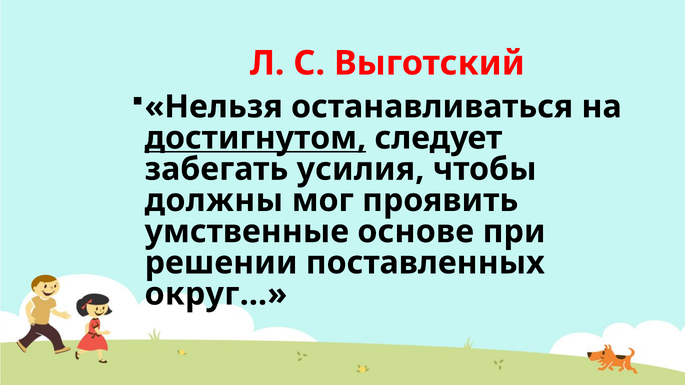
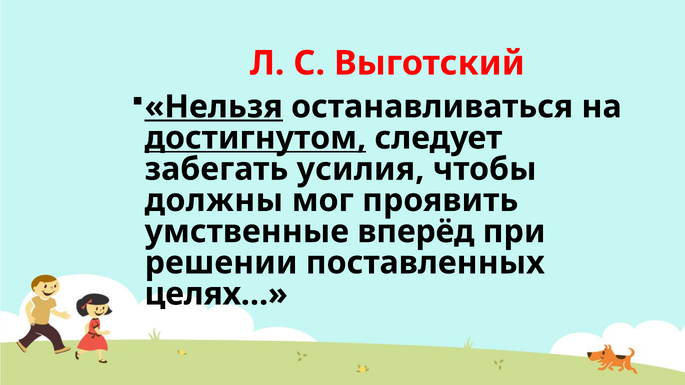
Нельзя underline: none -> present
основе: основе -> вперёд
округ…: округ… -> целях…
